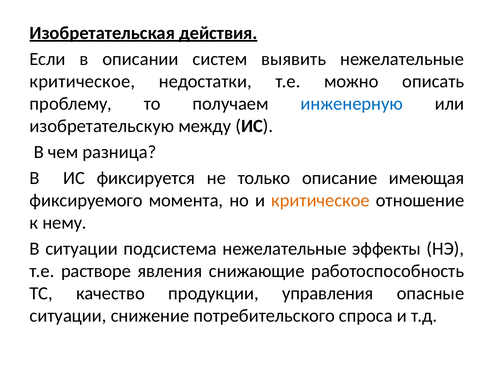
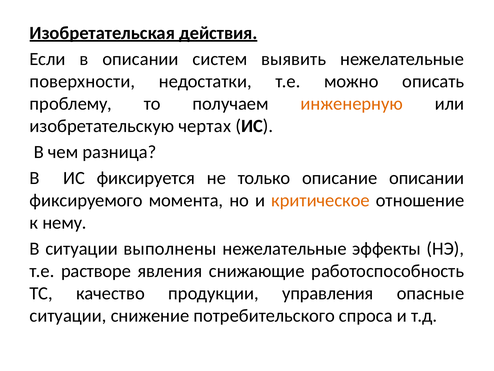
критическое at (82, 81): критическое -> поверхности
инженерную colour: blue -> orange
между: между -> чертах
описание имеющая: имеющая -> описании
подсистема: подсистема -> выполнены
